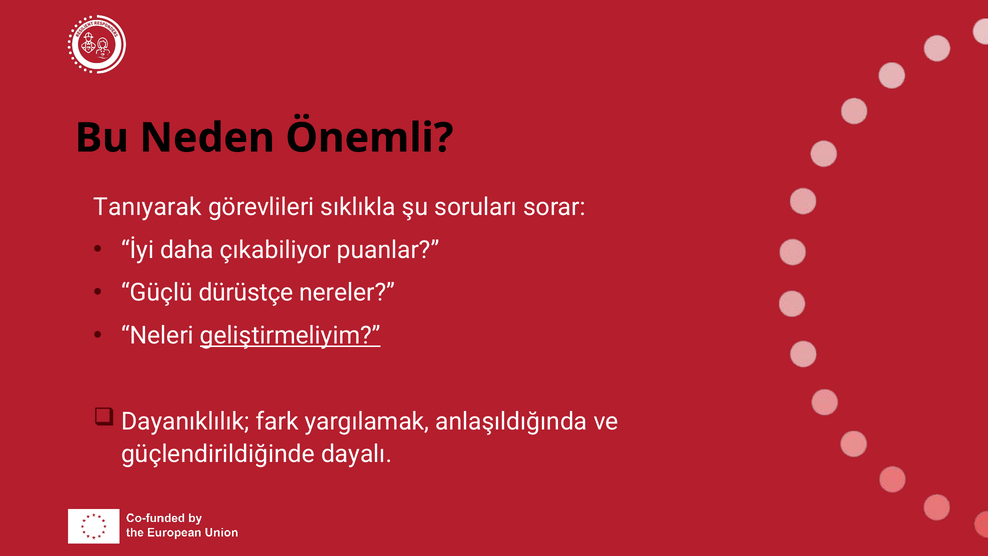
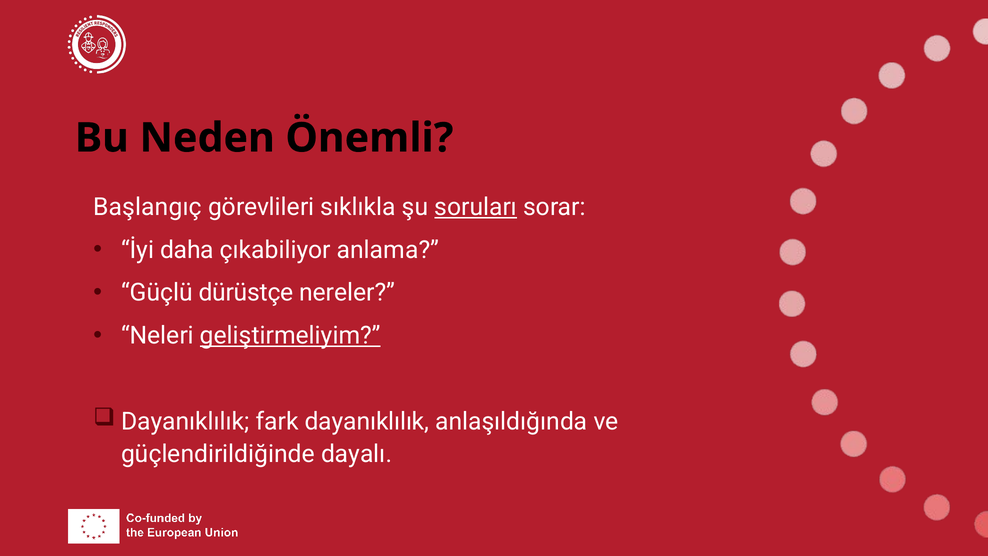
Tanıyarak: Tanıyarak -> Başlangıç
soruları underline: none -> present
puanlar: puanlar -> anlama
fark yargılamak: yargılamak -> dayanıklılık
